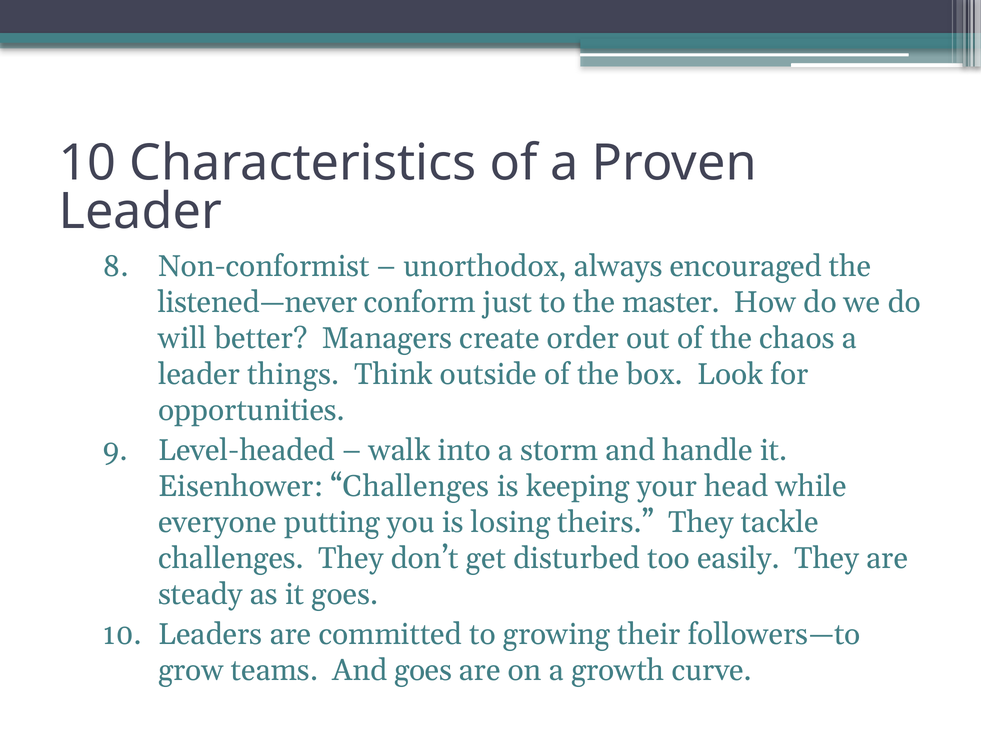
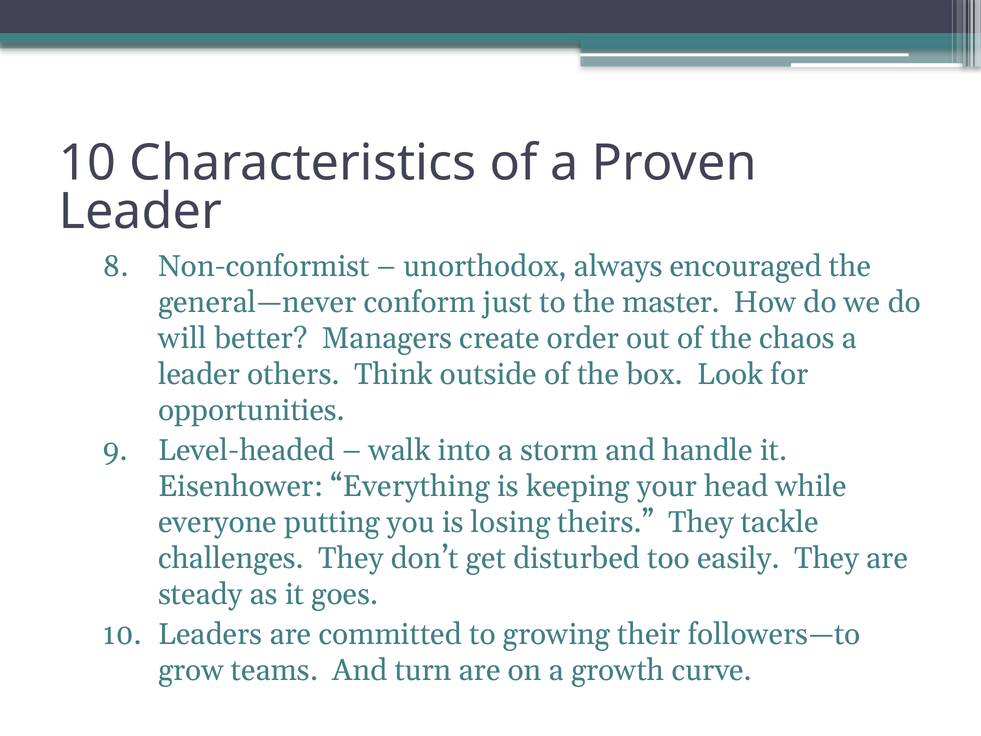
listened—never: listened—never -> general—never
things: things -> others
Eisenhower Challenges: Challenges -> Everything
And goes: goes -> turn
